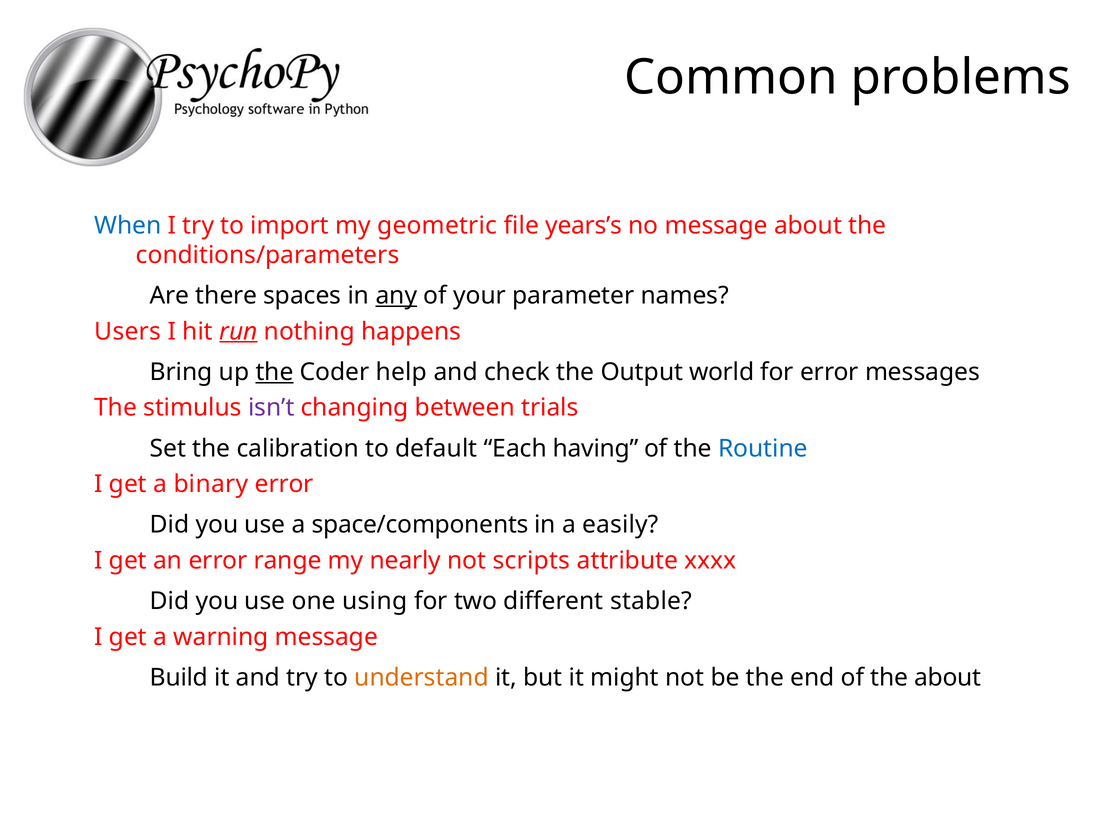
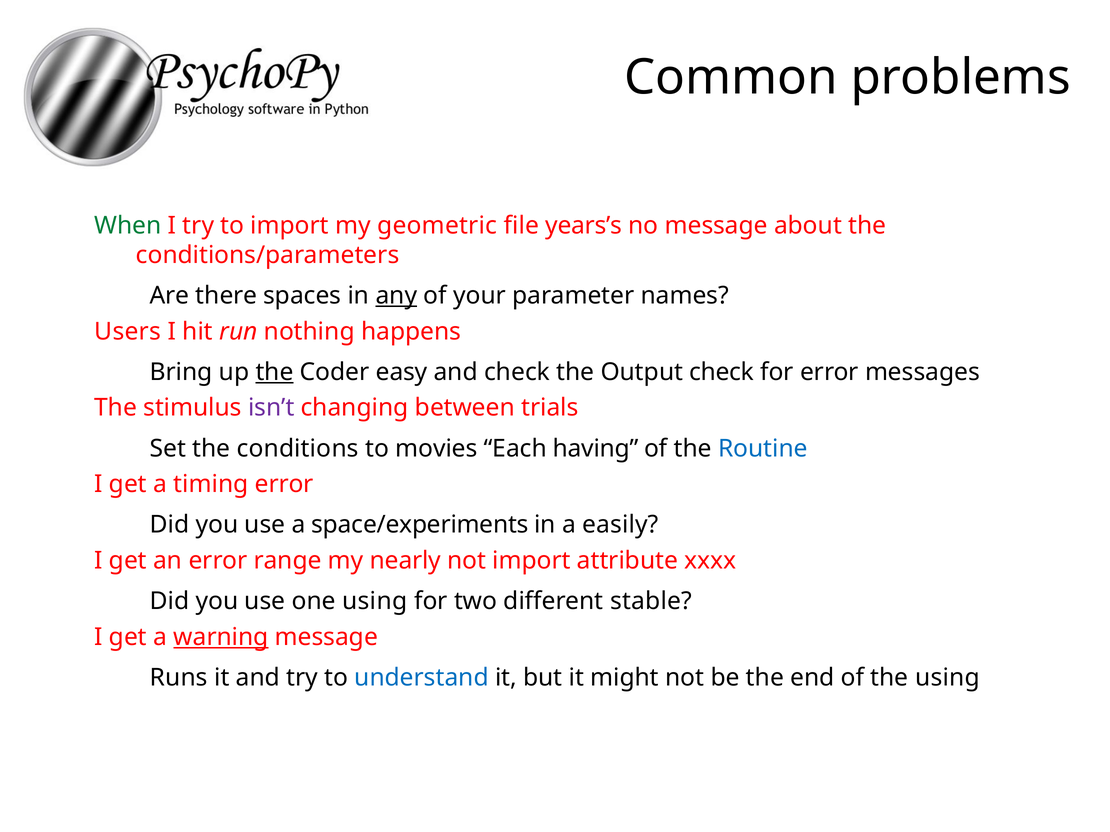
When colour: blue -> green
run underline: present -> none
help: help -> easy
Output world: world -> check
calibration: calibration -> conditions
default: default -> movies
binary: binary -> timing
space/components: space/components -> space/experiments
not scripts: scripts -> import
warning underline: none -> present
Build: Build -> Runs
understand colour: orange -> blue
the about: about -> using
